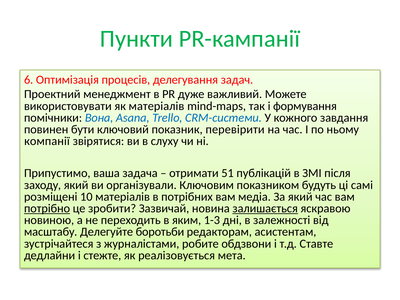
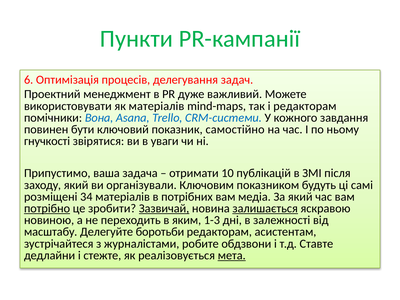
і формування: формування -> редакторам
перевірити: перевірити -> самостійно
компанії: компанії -> гнучкості
слуху: слуху -> уваги
51: 51 -> 10
10: 10 -> 34
Зазвичай underline: none -> present
мета underline: none -> present
